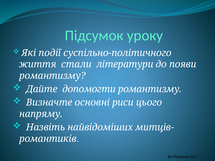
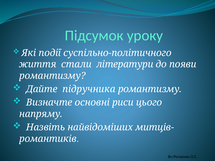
допомогти: допомогти -> підручника
